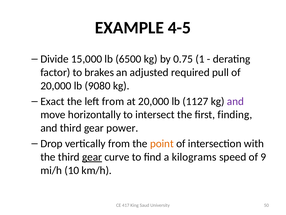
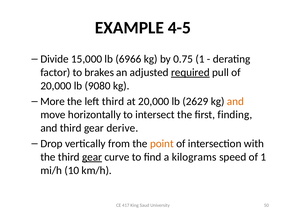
6500: 6500 -> 6966
required underline: none -> present
Exact: Exact -> More
left from: from -> third
1127: 1127 -> 2629
and at (236, 101) colour: purple -> orange
power: power -> derive
of 9: 9 -> 1
